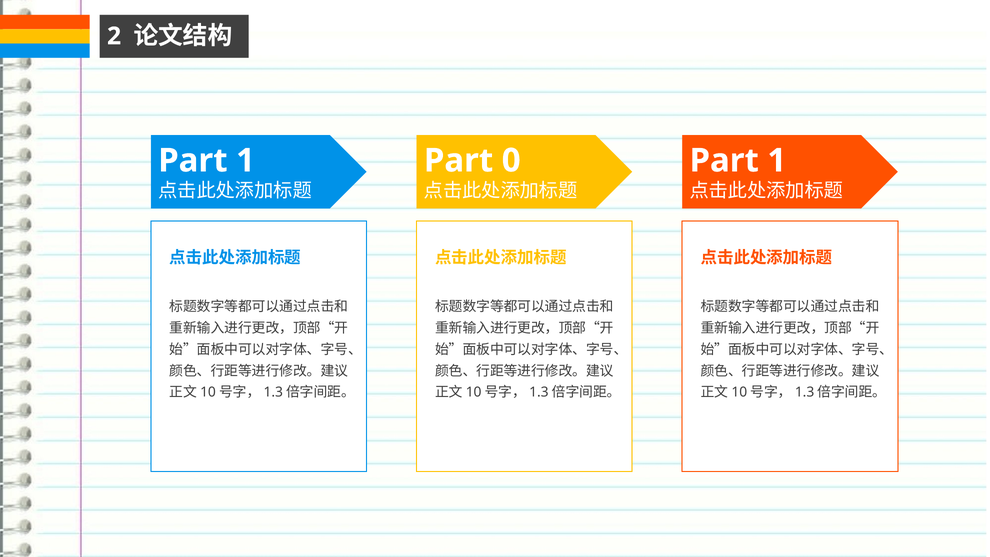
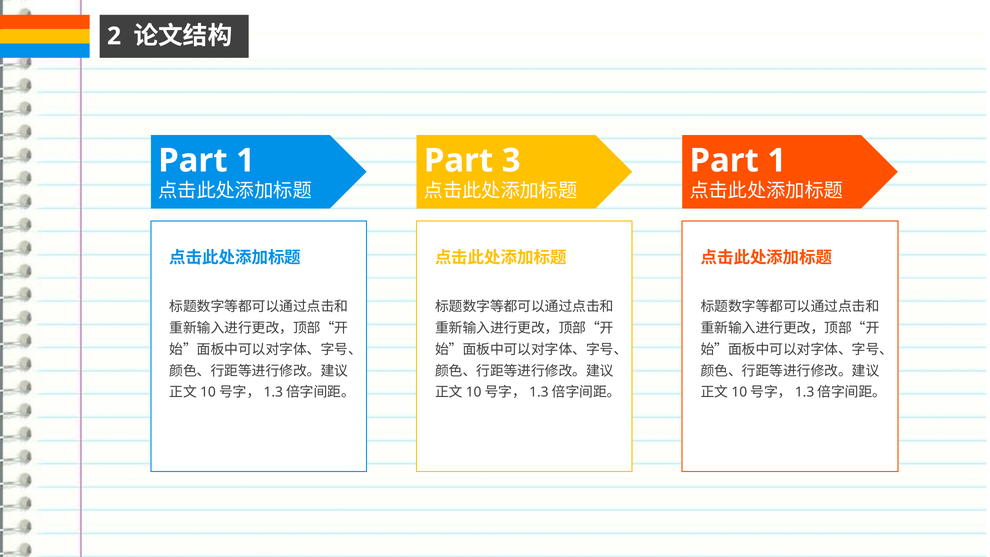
0: 0 -> 3
